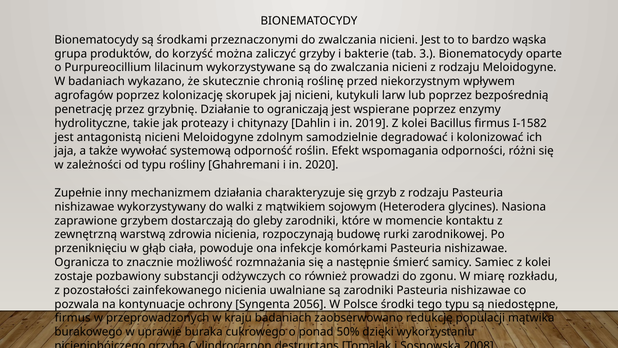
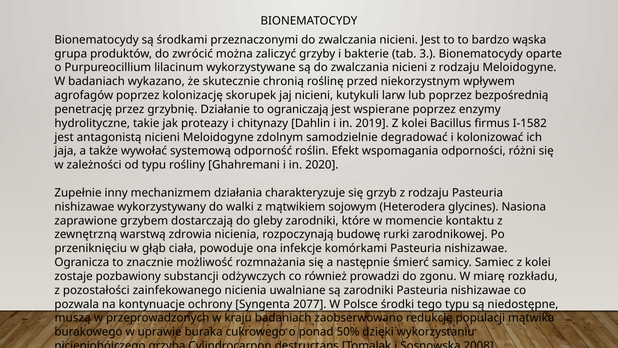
korzyść: korzyść -> zwrócić
2056: 2056 -> 2077
firmus at (73, 318): firmus -> muszą
